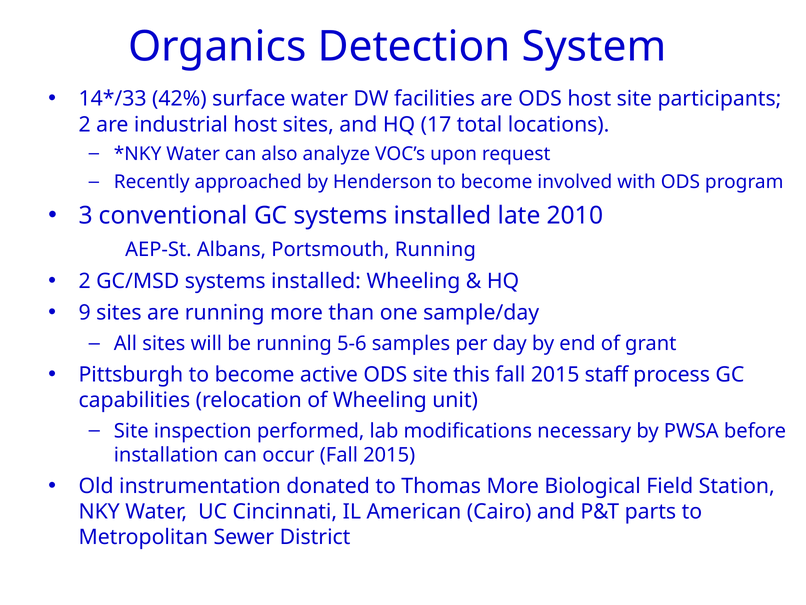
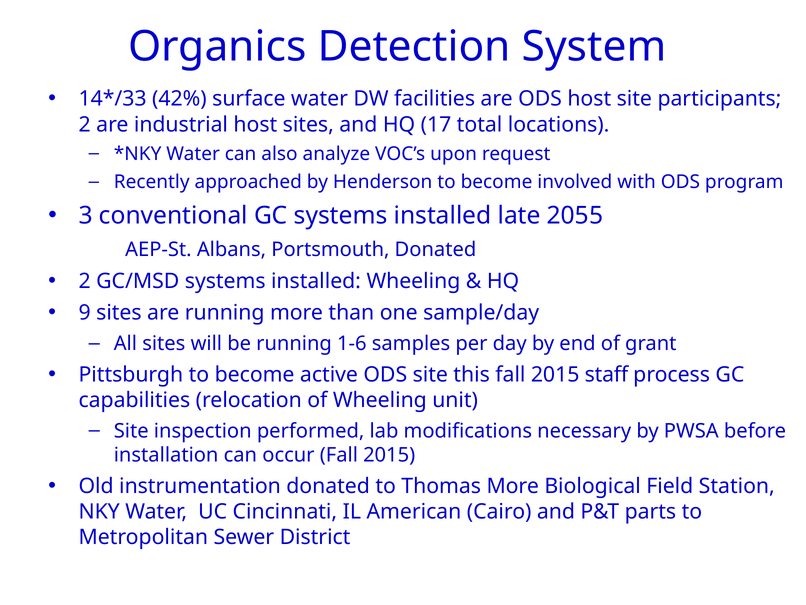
2010: 2010 -> 2055
Portsmouth Running: Running -> Donated
5-6: 5-6 -> 1-6
